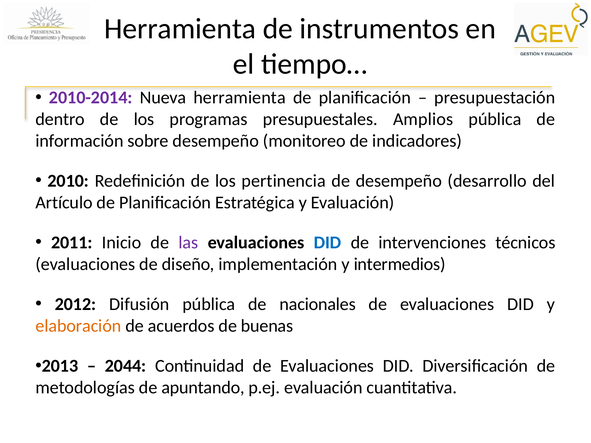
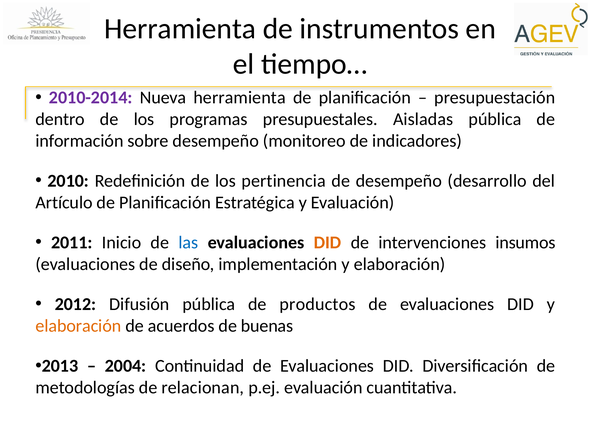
Amplios: Amplios -> Aisladas
las colour: purple -> blue
DID at (327, 243) colour: blue -> orange
técnicos: técnicos -> insumos
implementación y intermedios: intermedios -> elaboración
nacionales: nacionales -> productos
2044: 2044 -> 2004
apuntando: apuntando -> relacionan
